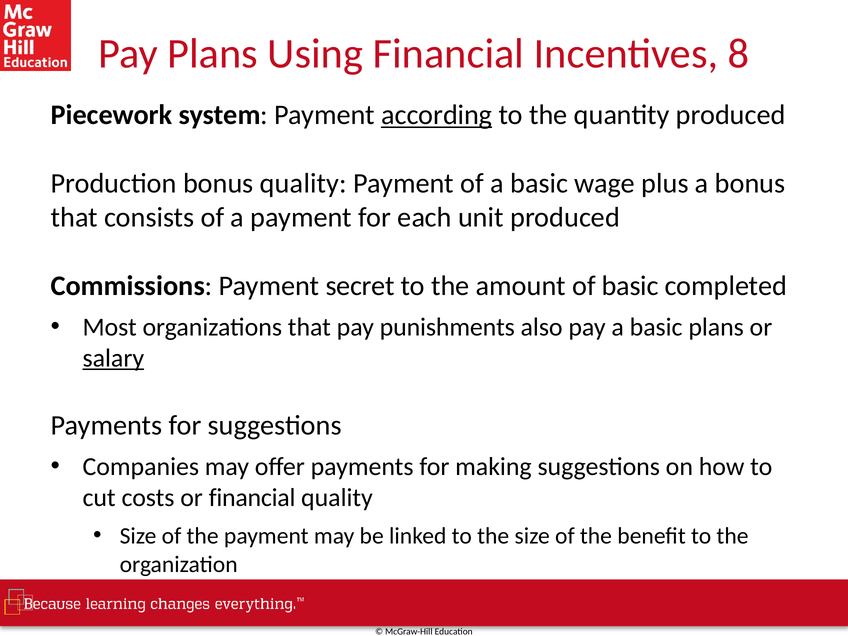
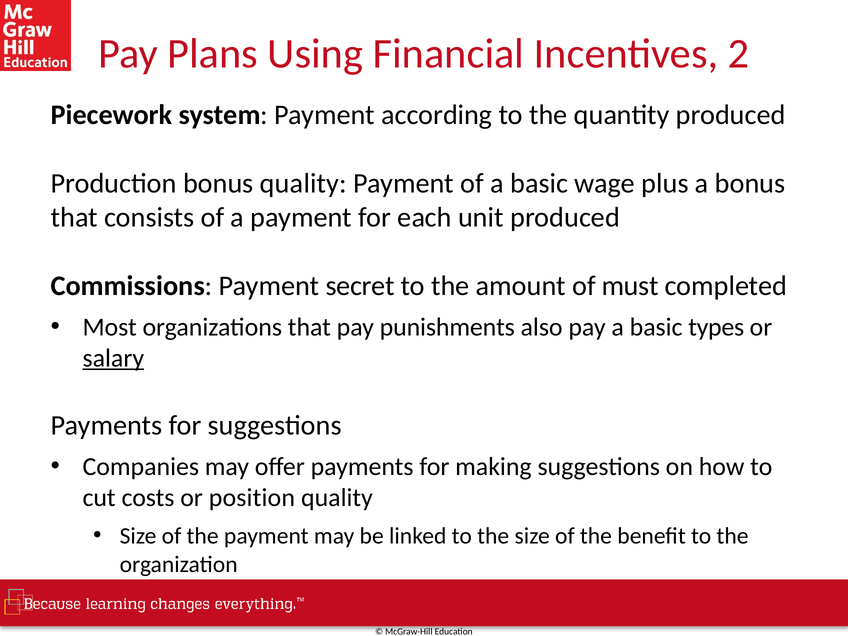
8: 8 -> 2
according underline: present -> none
of basic: basic -> must
basic plans: plans -> types
or financial: financial -> position
